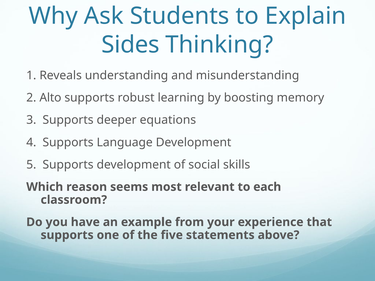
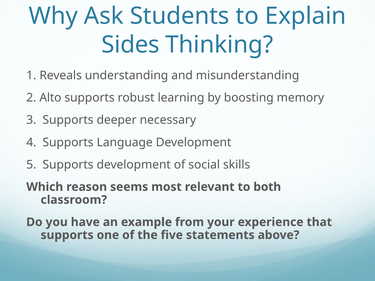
equations: equations -> necessary
each: each -> both
